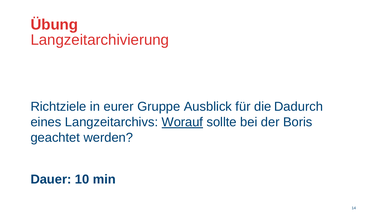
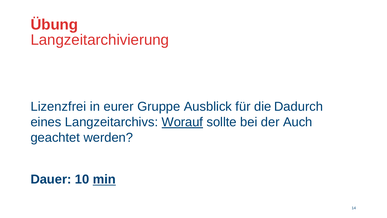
Richtziele: Richtziele -> Lizenzfrei
Boris: Boris -> Auch
min underline: none -> present
